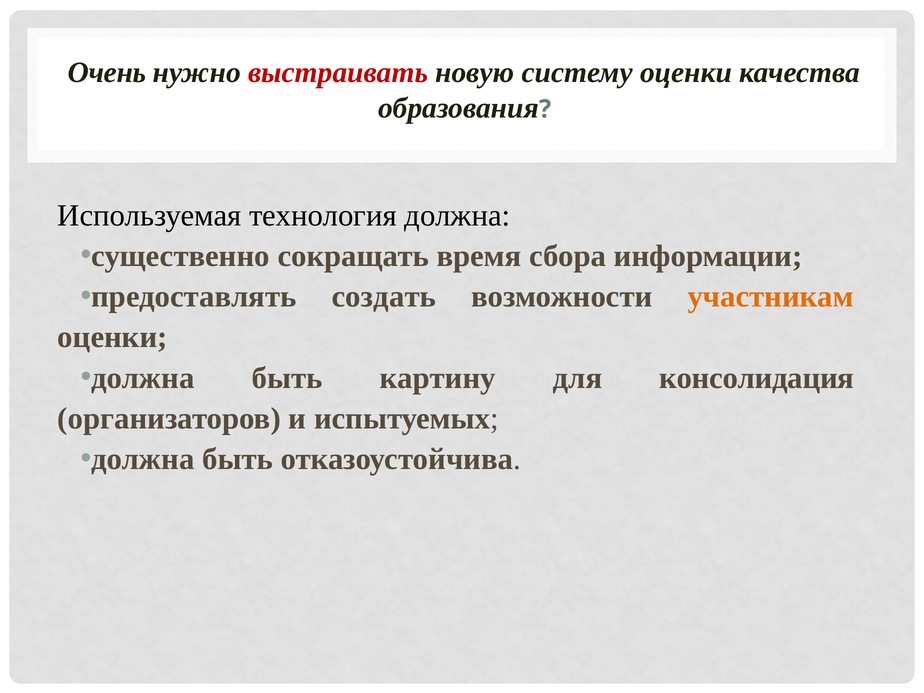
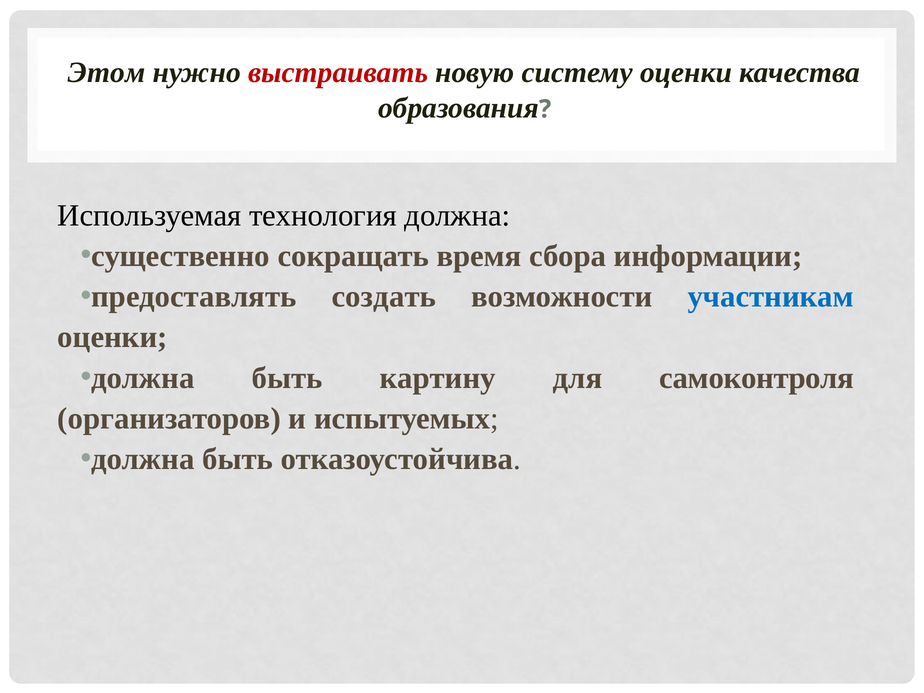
Очень: Очень -> Этом
участникам colour: orange -> blue
консолидация: консолидация -> самоконтроля
